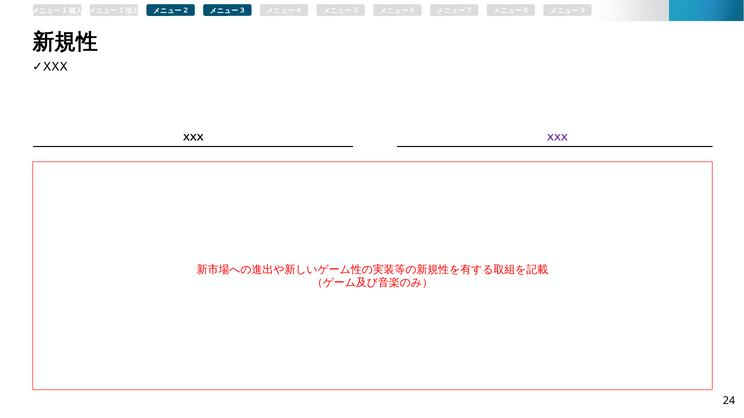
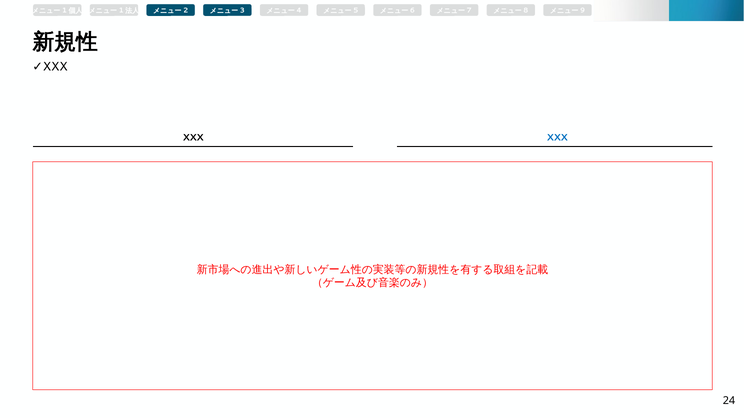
XXX at (557, 138) colour: purple -> blue
